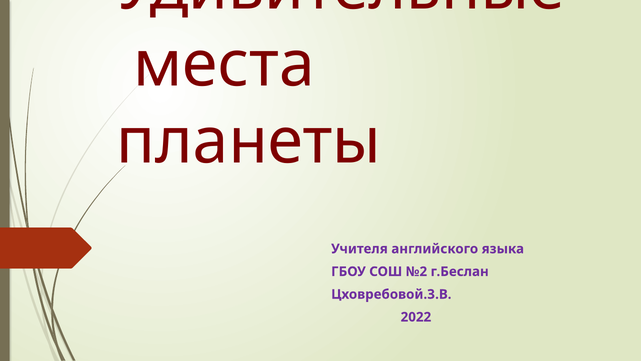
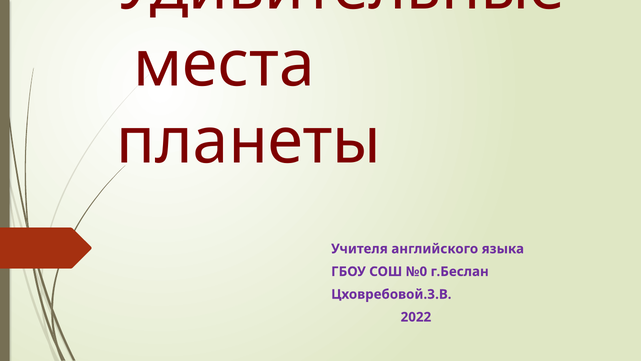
№2: №2 -> №0
